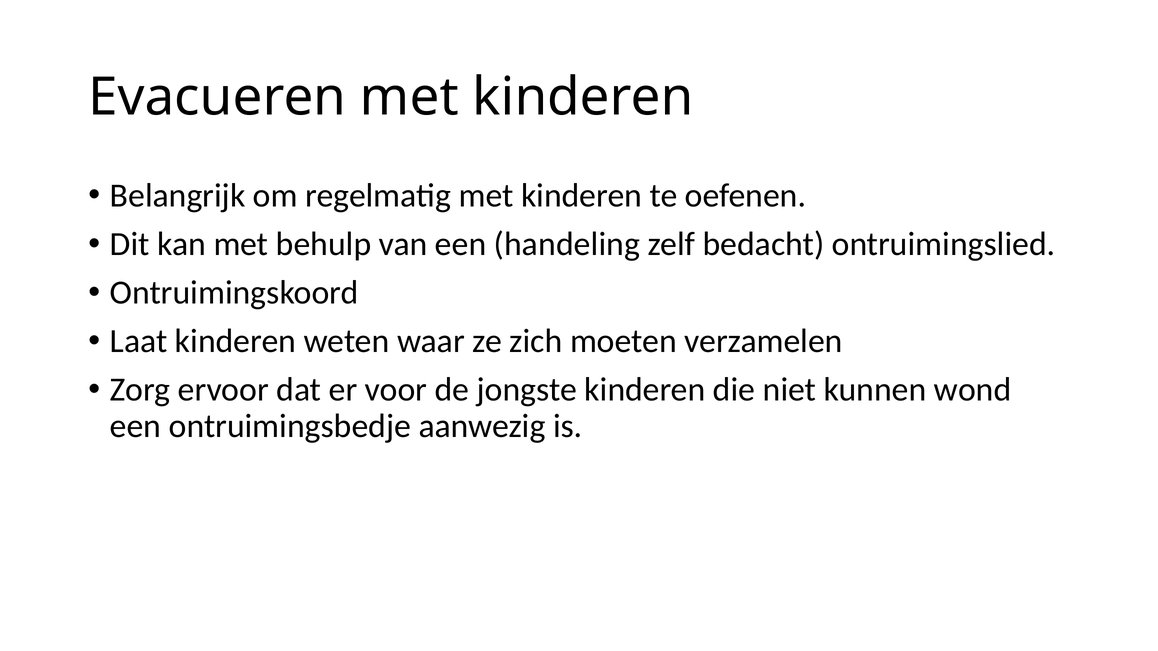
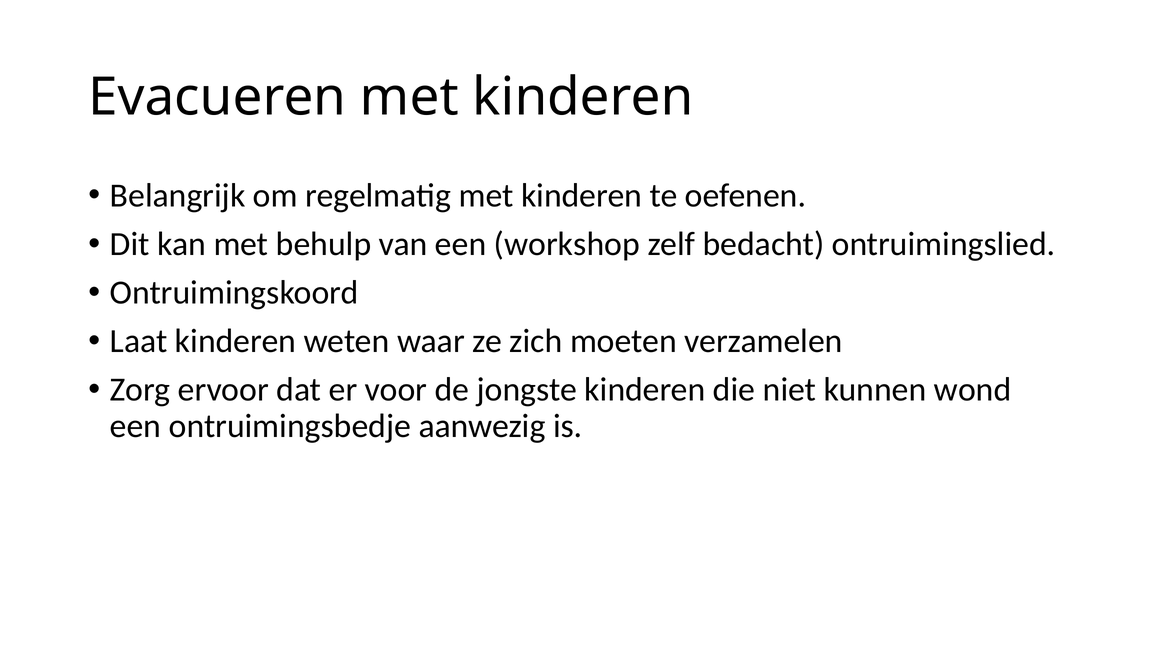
handeling: handeling -> workshop
